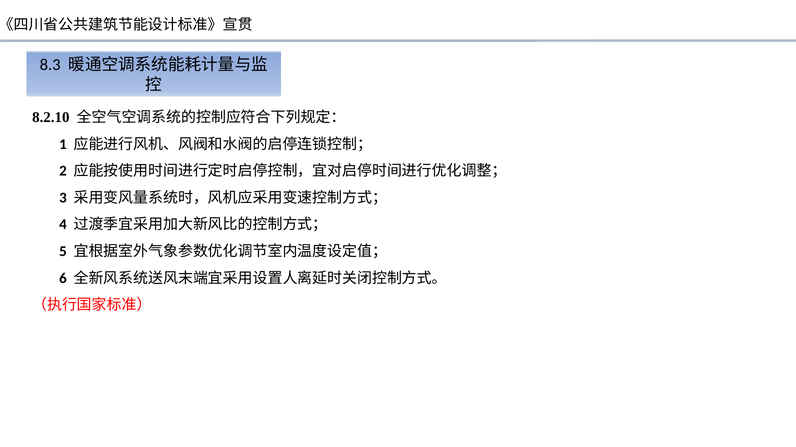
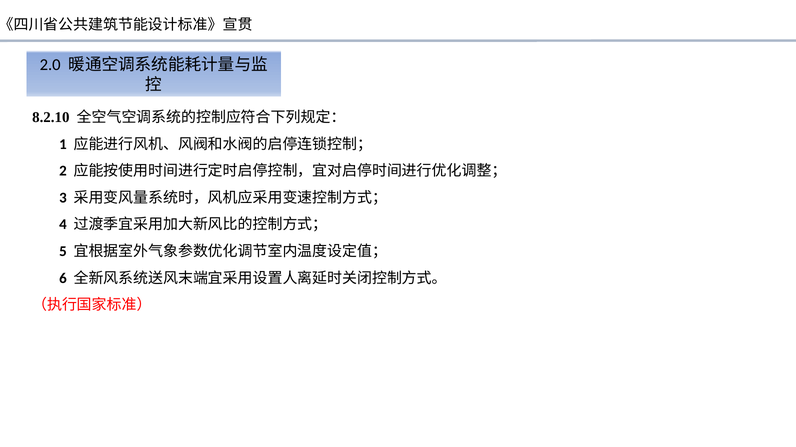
8.3: 8.3 -> 2.0
